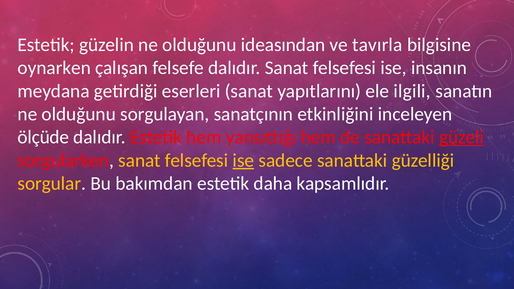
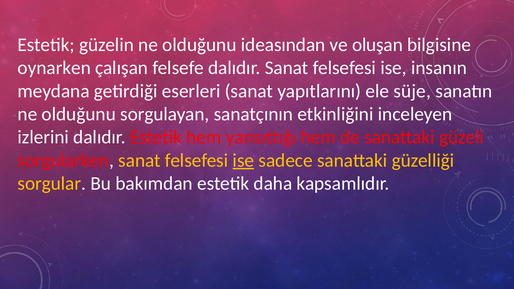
tavırla: tavırla -> oluşan
ilgili: ilgili -> süje
ölçüde: ölçüde -> izlerini
güzeli underline: present -> none
